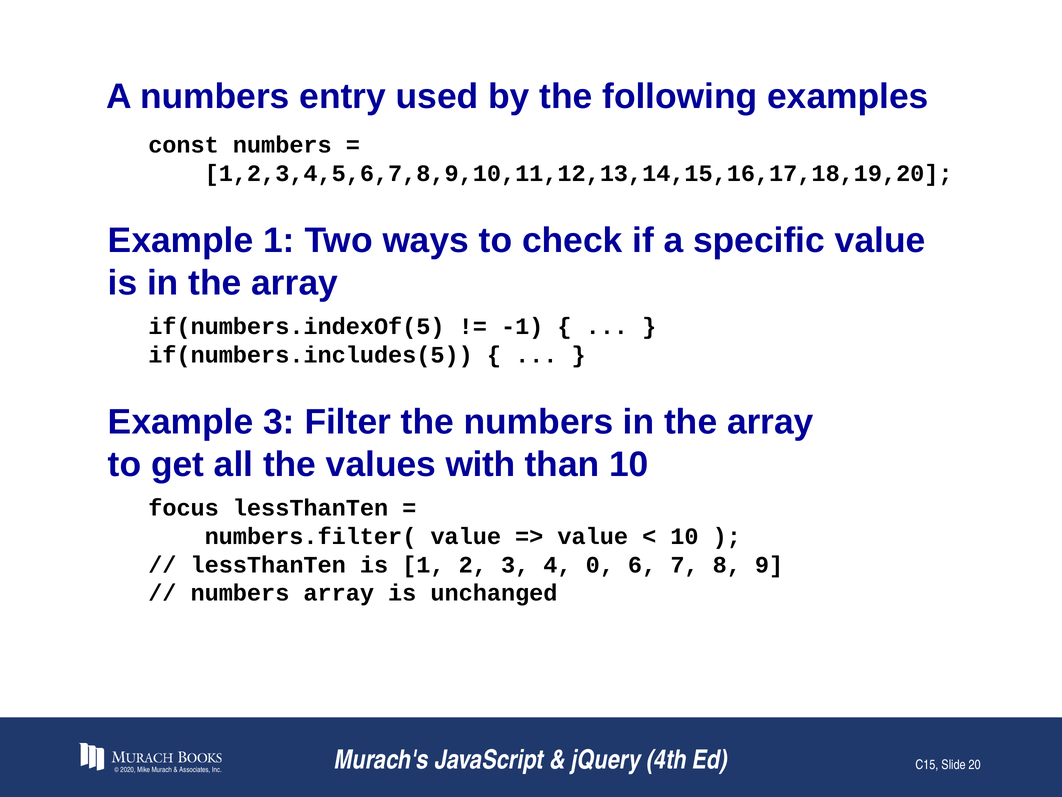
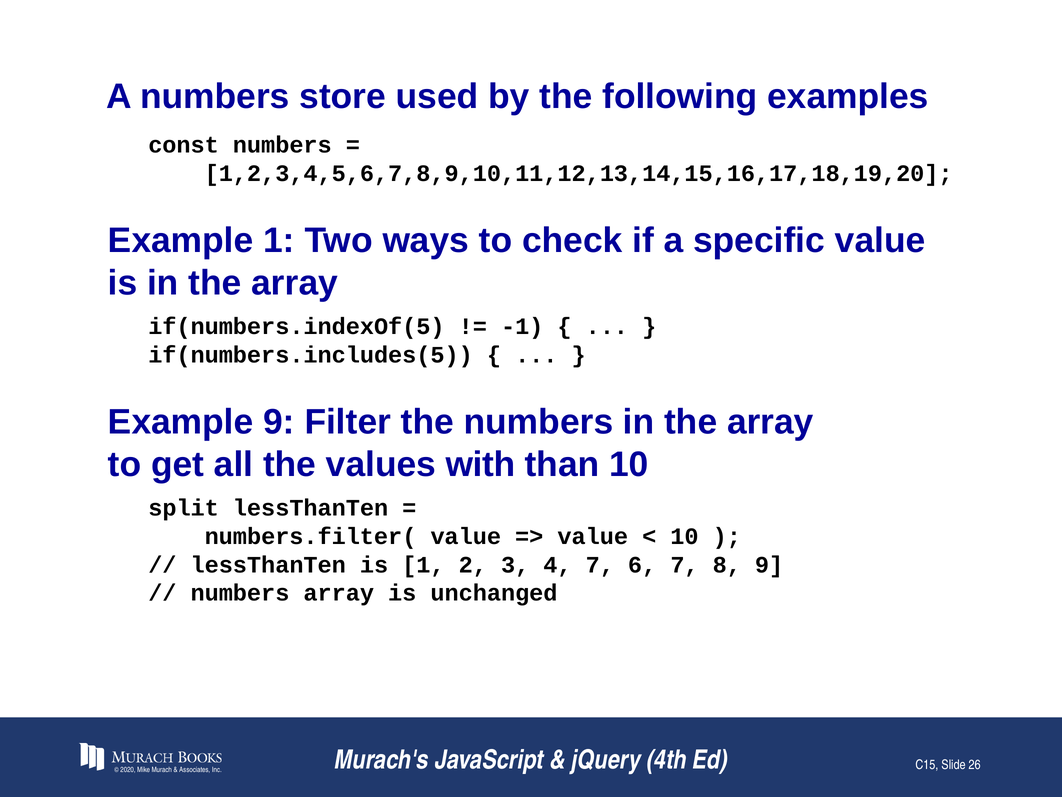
entry: entry -> store
Example 3: 3 -> 9
focus: focus -> split
4 0: 0 -> 7
20: 20 -> 26
